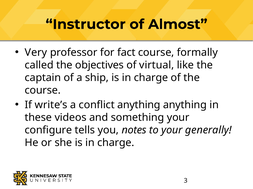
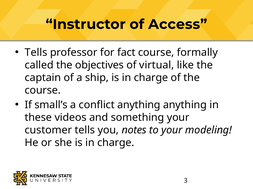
Almost: Almost -> Access
Very at (36, 53): Very -> Tells
write’s: write’s -> small’s
configure: configure -> customer
generally: generally -> modeling
